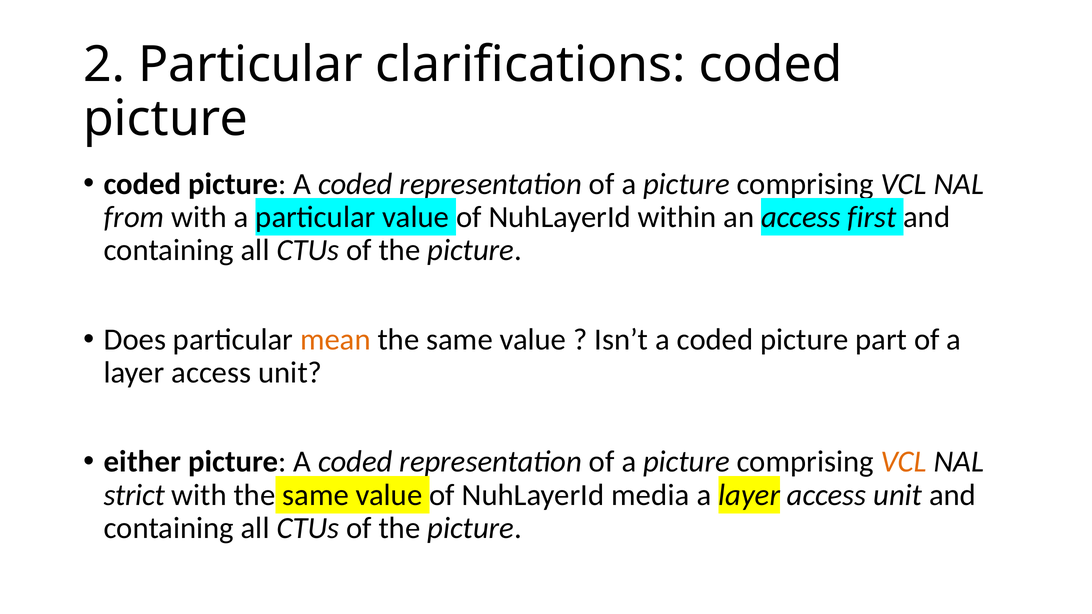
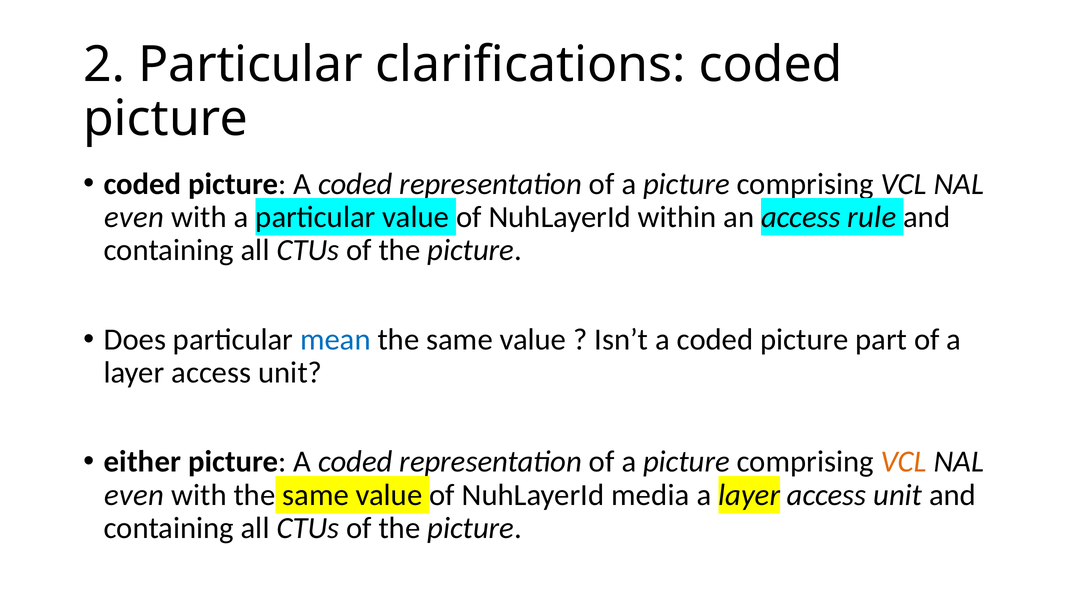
from at (134, 217): from -> even
first: first -> rule
mean colour: orange -> blue
strict at (134, 495): strict -> even
